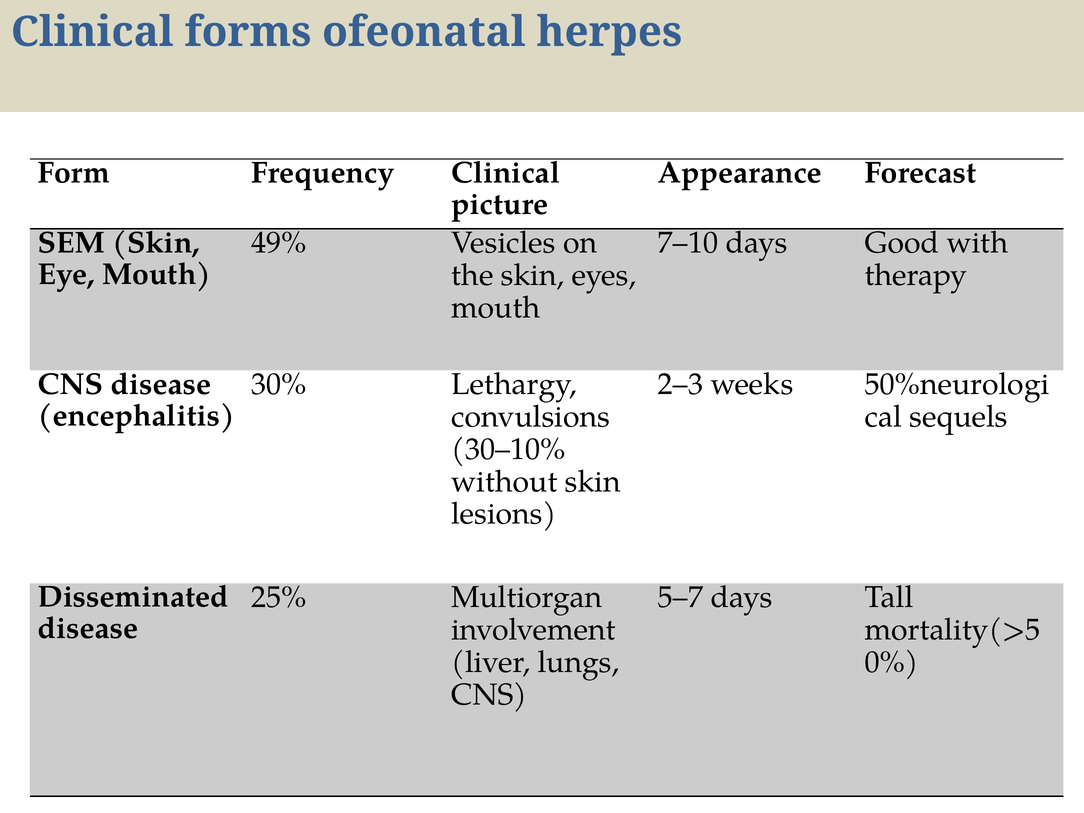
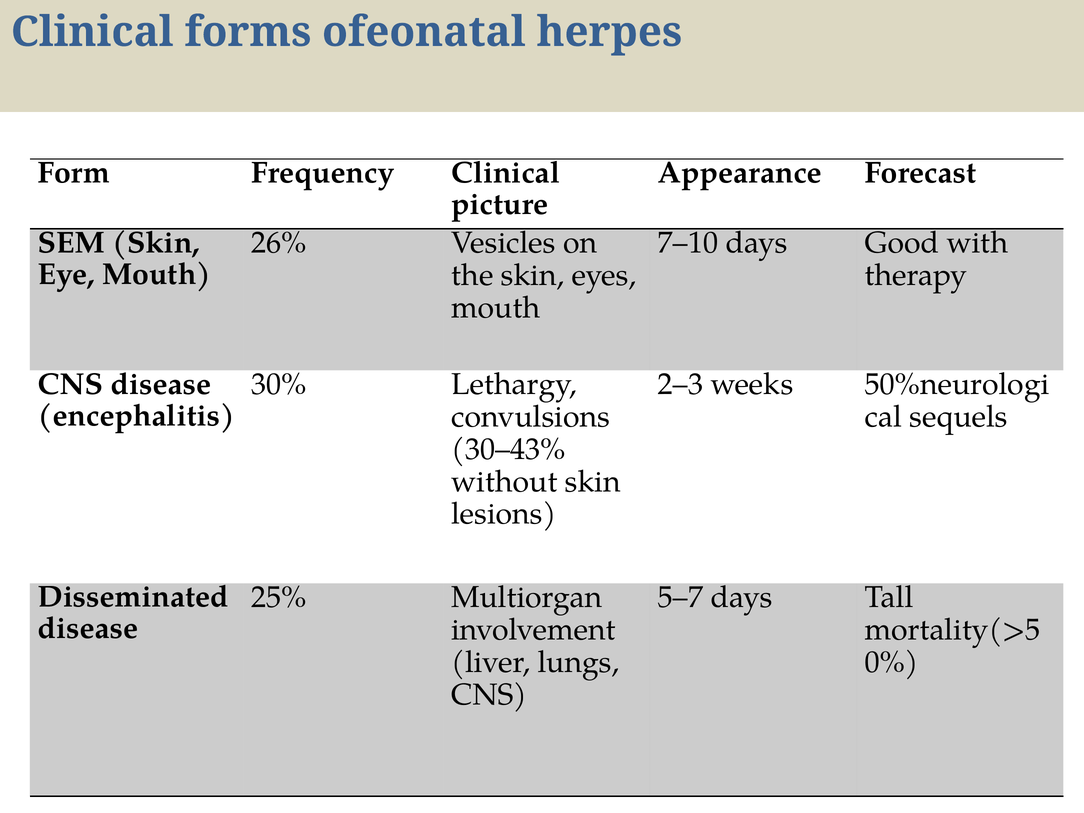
49%: 49% -> 26%
30–10%: 30–10% -> 30–43%
